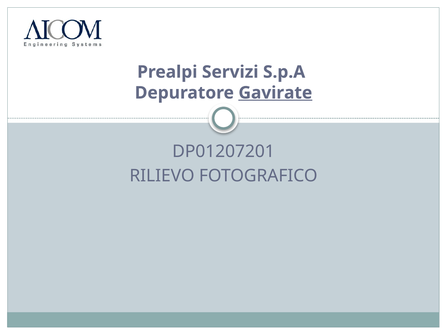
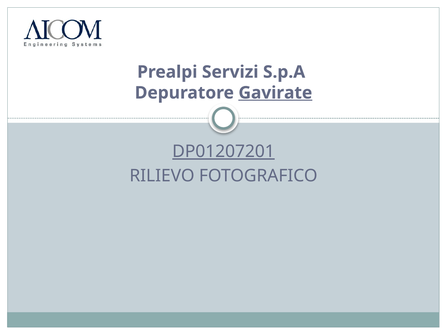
DP01207201 underline: none -> present
